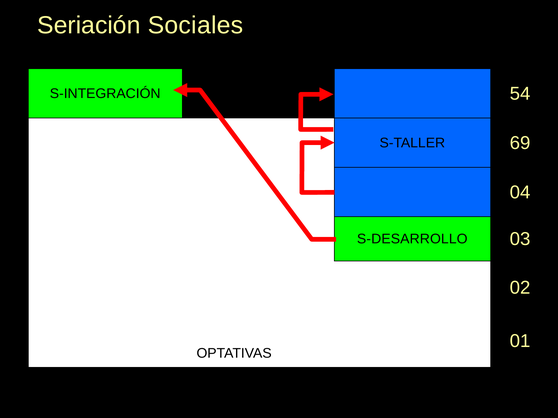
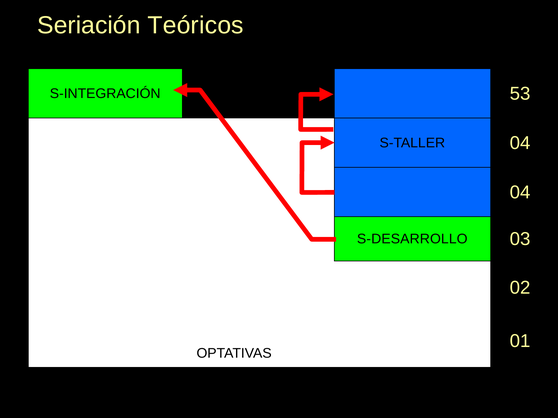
Sociales: Sociales -> Teóricos
54: 54 -> 53
S-TALLER 69: 69 -> 04
